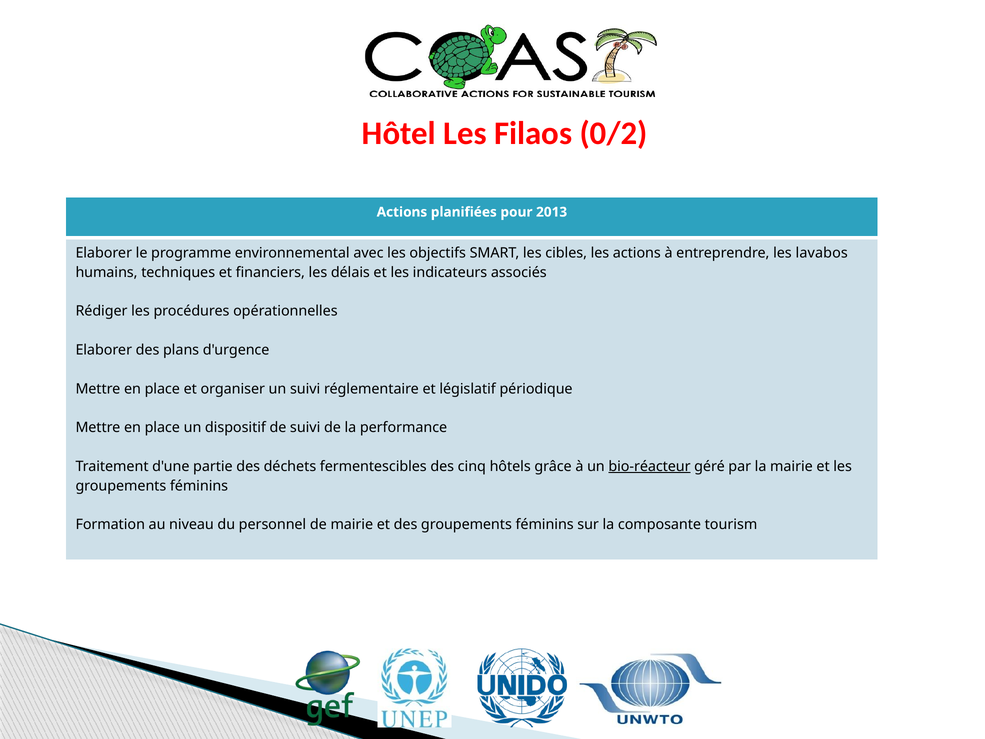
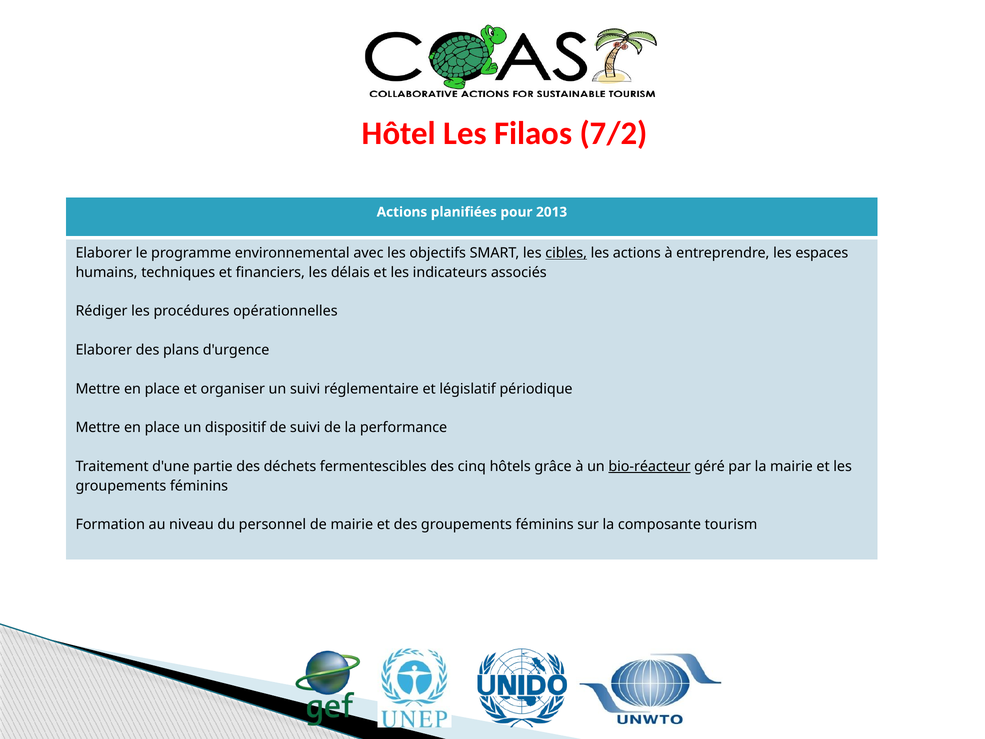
0/2: 0/2 -> 7/2
cibles underline: none -> present
lavabos: lavabos -> espaces
